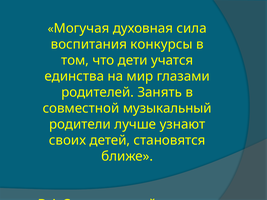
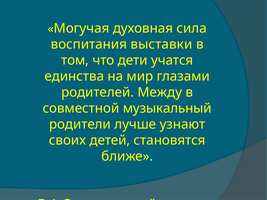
конкурсы: конкурсы -> выставки
Занять: Занять -> Между
